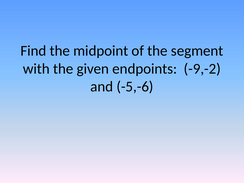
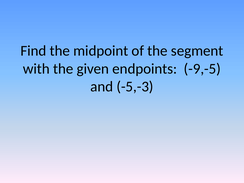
-9,-2: -9,-2 -> -9,-5
-5,-6: -5,-6 -> -5,-3
